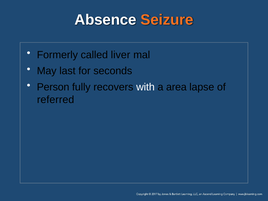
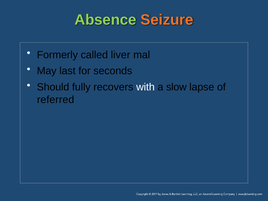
Absence colour: white -> light green
Person: Person -> Should
area: area -> slow
